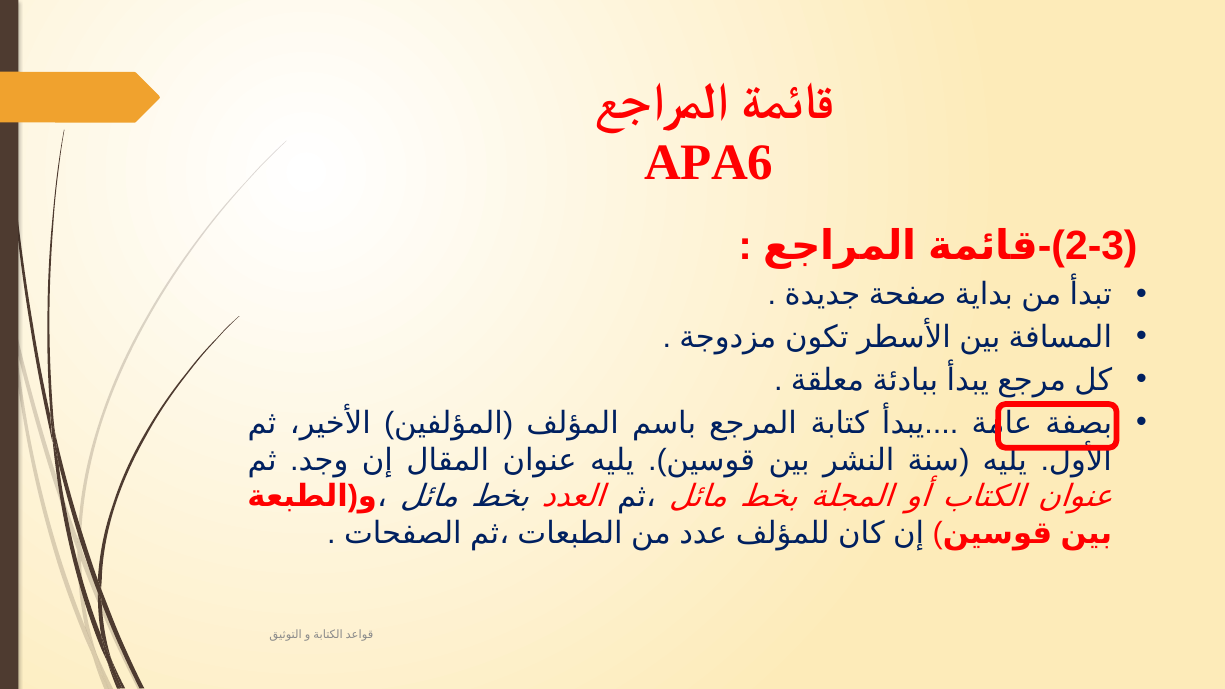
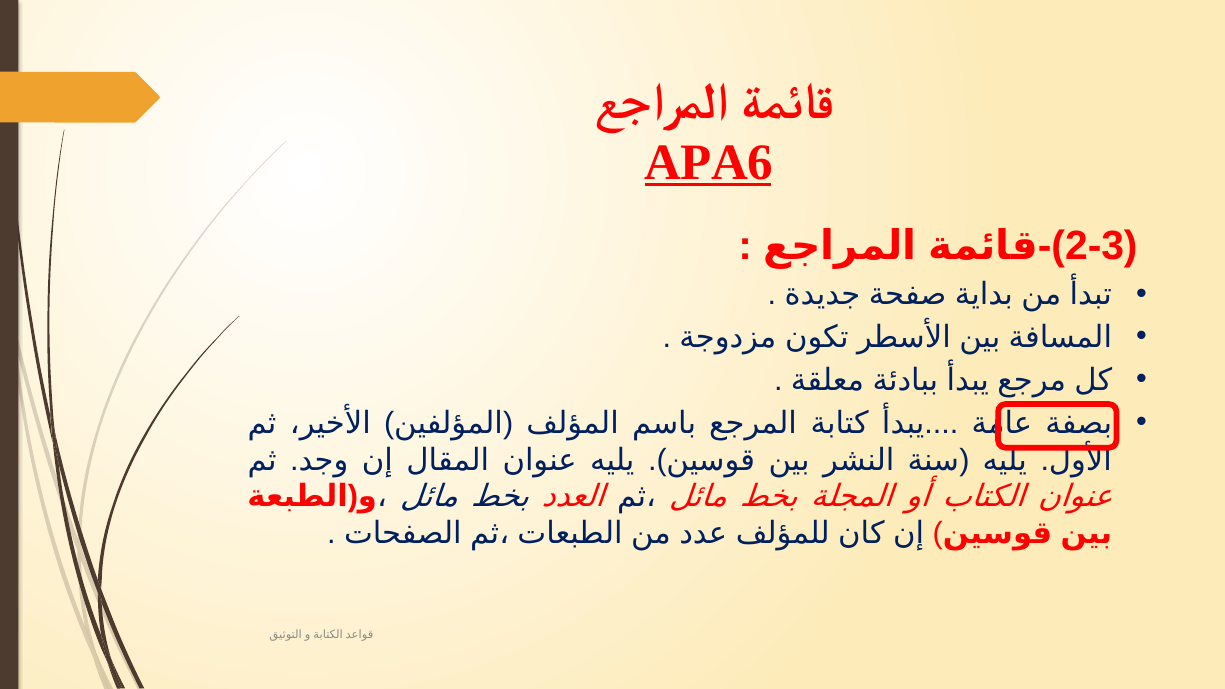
APA6 underline: none -> present
